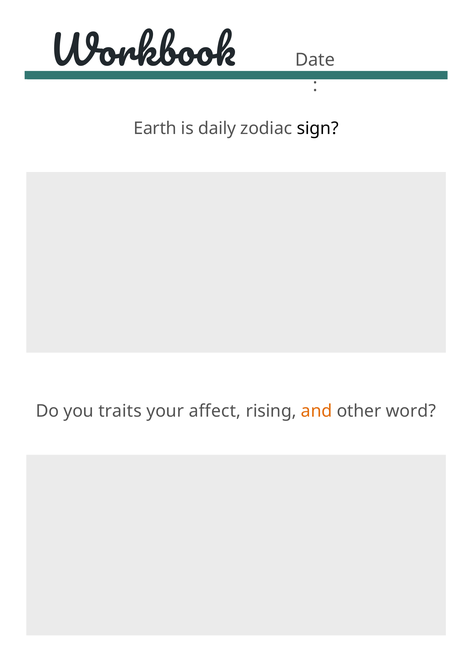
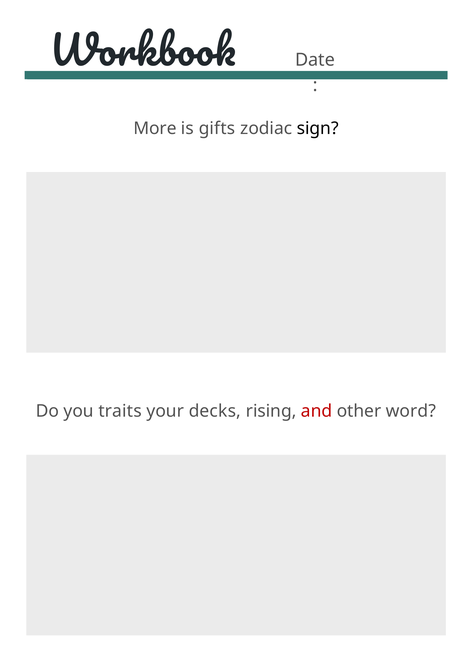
Earth: Earth -> More
daily: daily -> gifts
affect: affect -> decks
and colour: orange -> red
